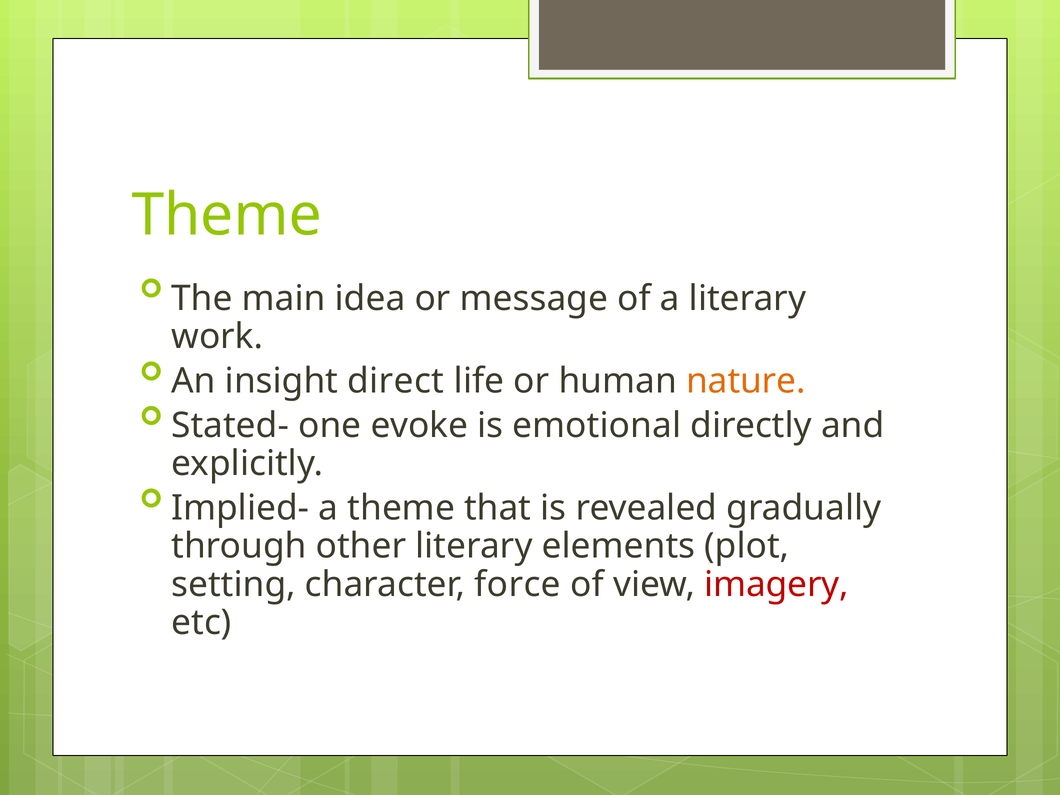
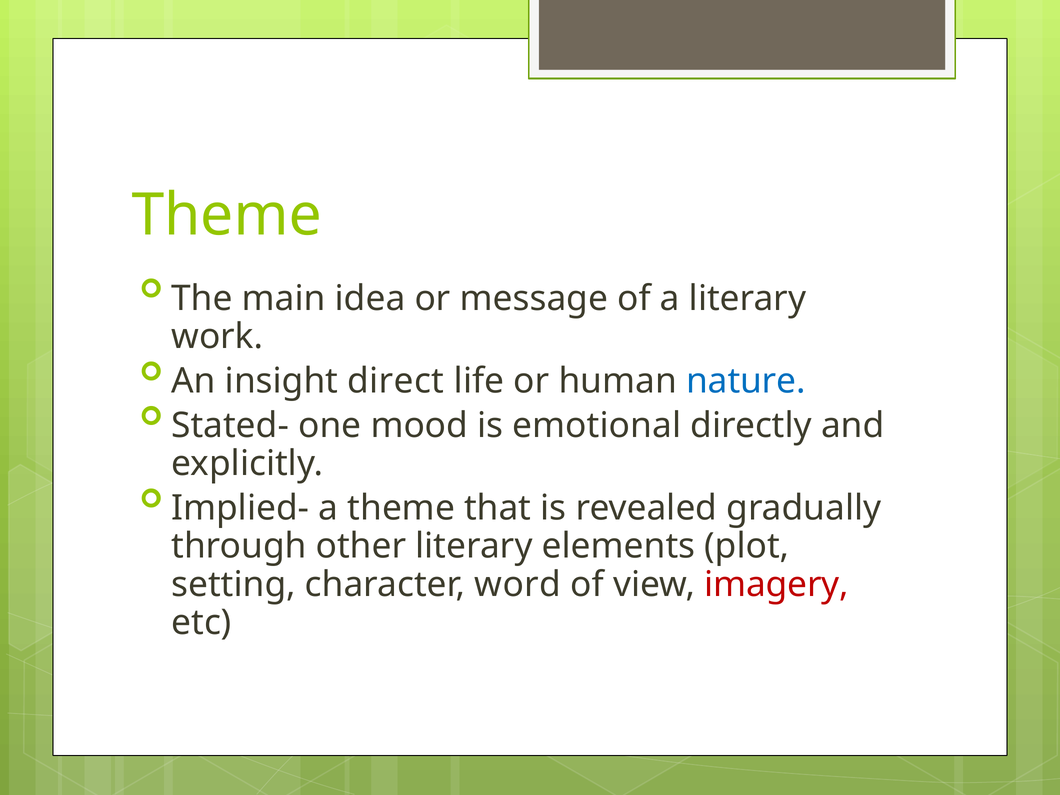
nature colour: orange -> blue
evoke: evoke -> mood
force: force -> word
